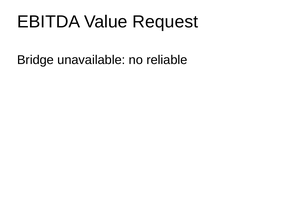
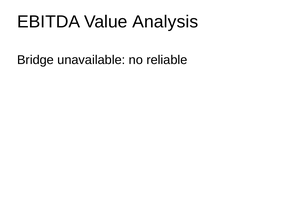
Request: Request -> Analysis
